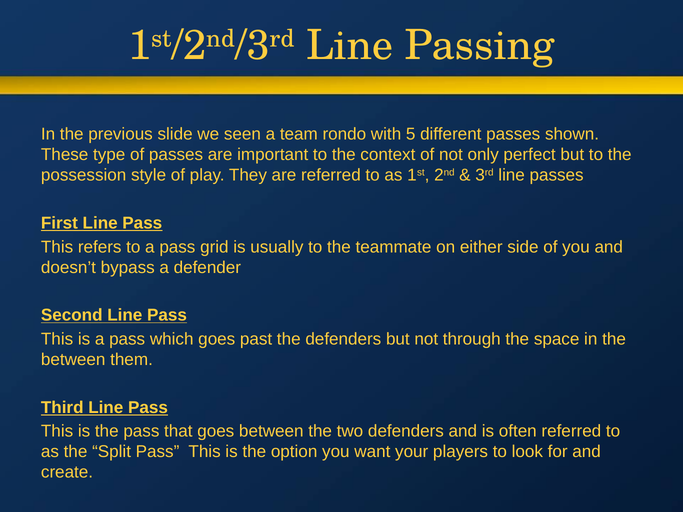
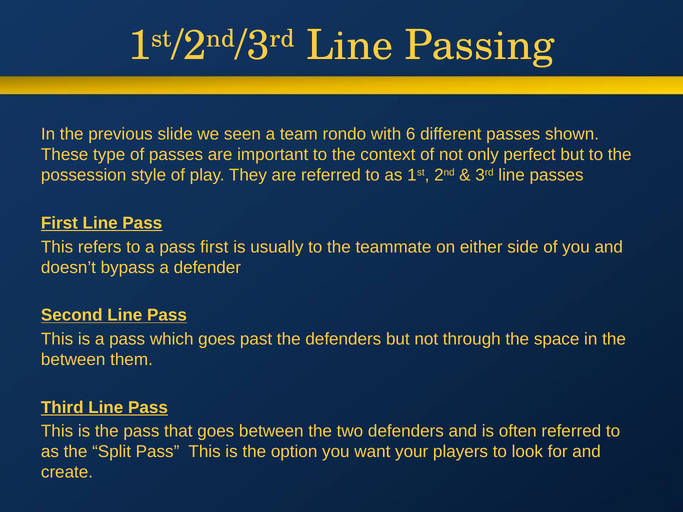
5: 5 -> 6
pass grid: grid -> first
